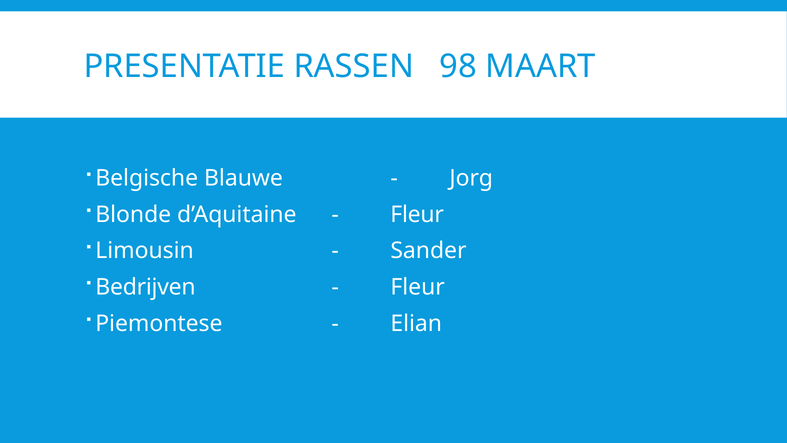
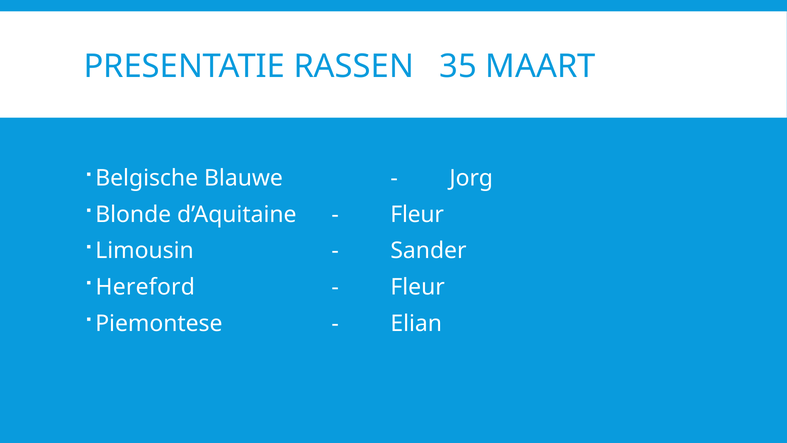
98: 98 -> 35
Bedrijven: Bedrijven -> Hereford
